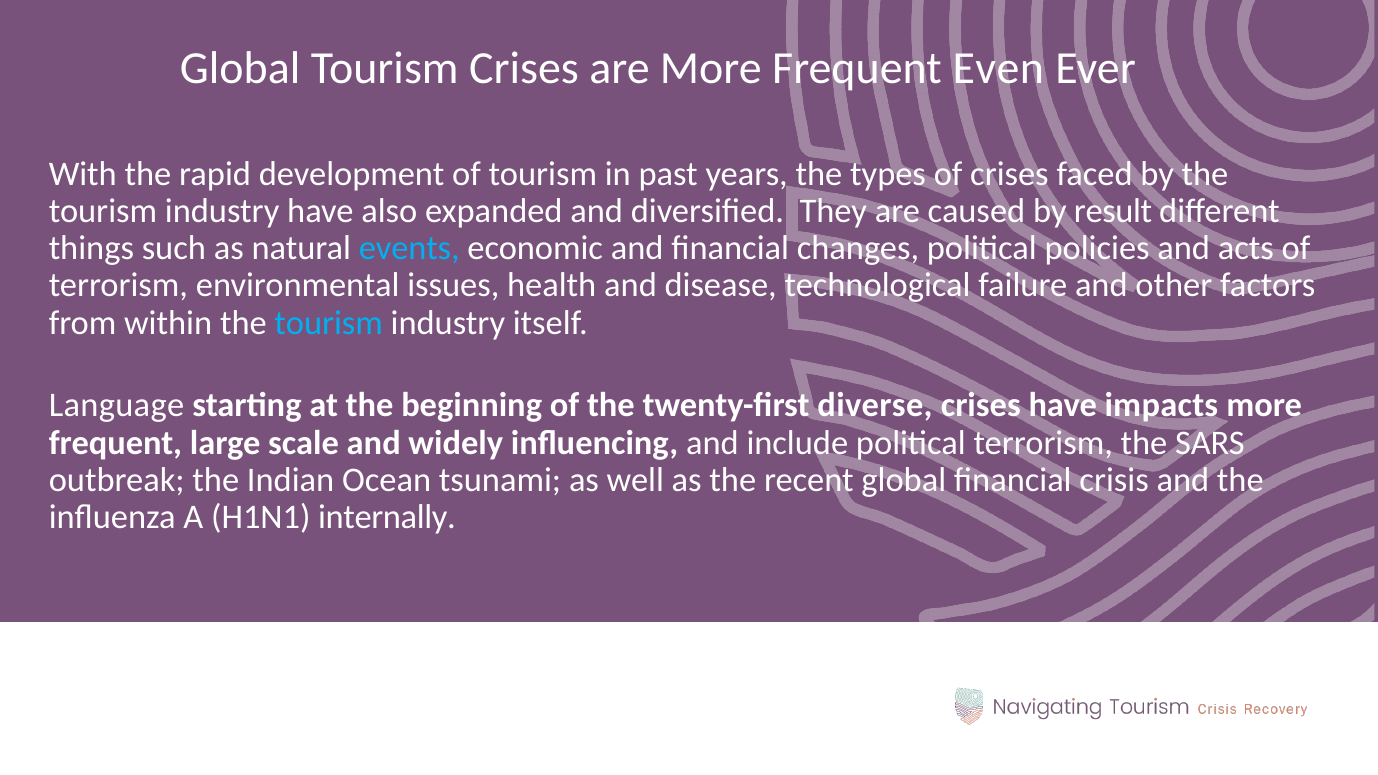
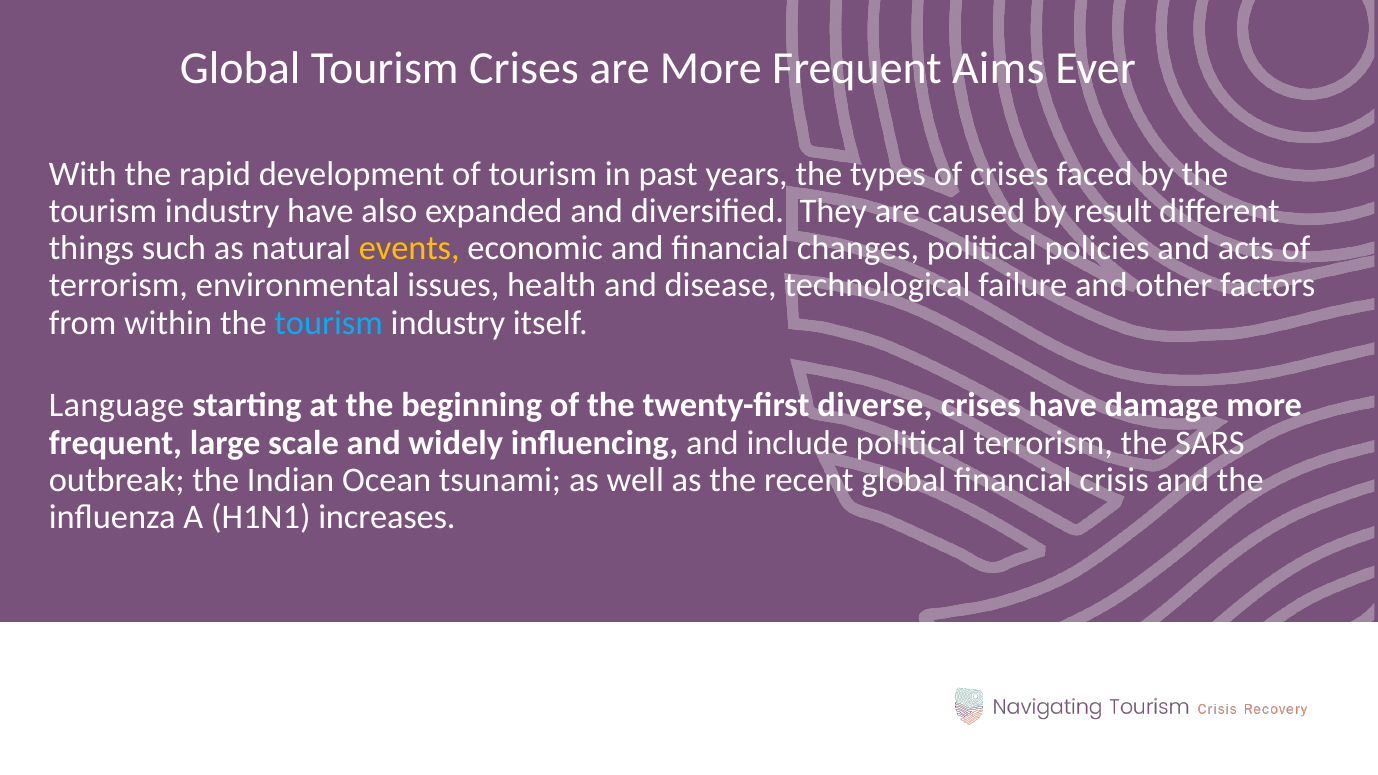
Even: Even -> Aims
events colour: light blue -> yellow
impacts: impacts -> damage
internally: internally -> increases
